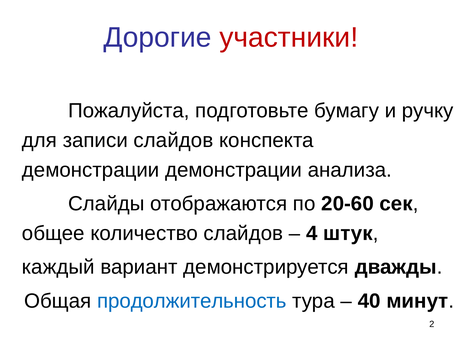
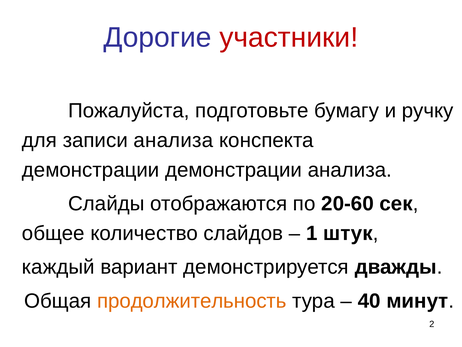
записи слайдов: слайдов -> анализа
4: 4 -> 1
продолжительность colour: blue -> orange
